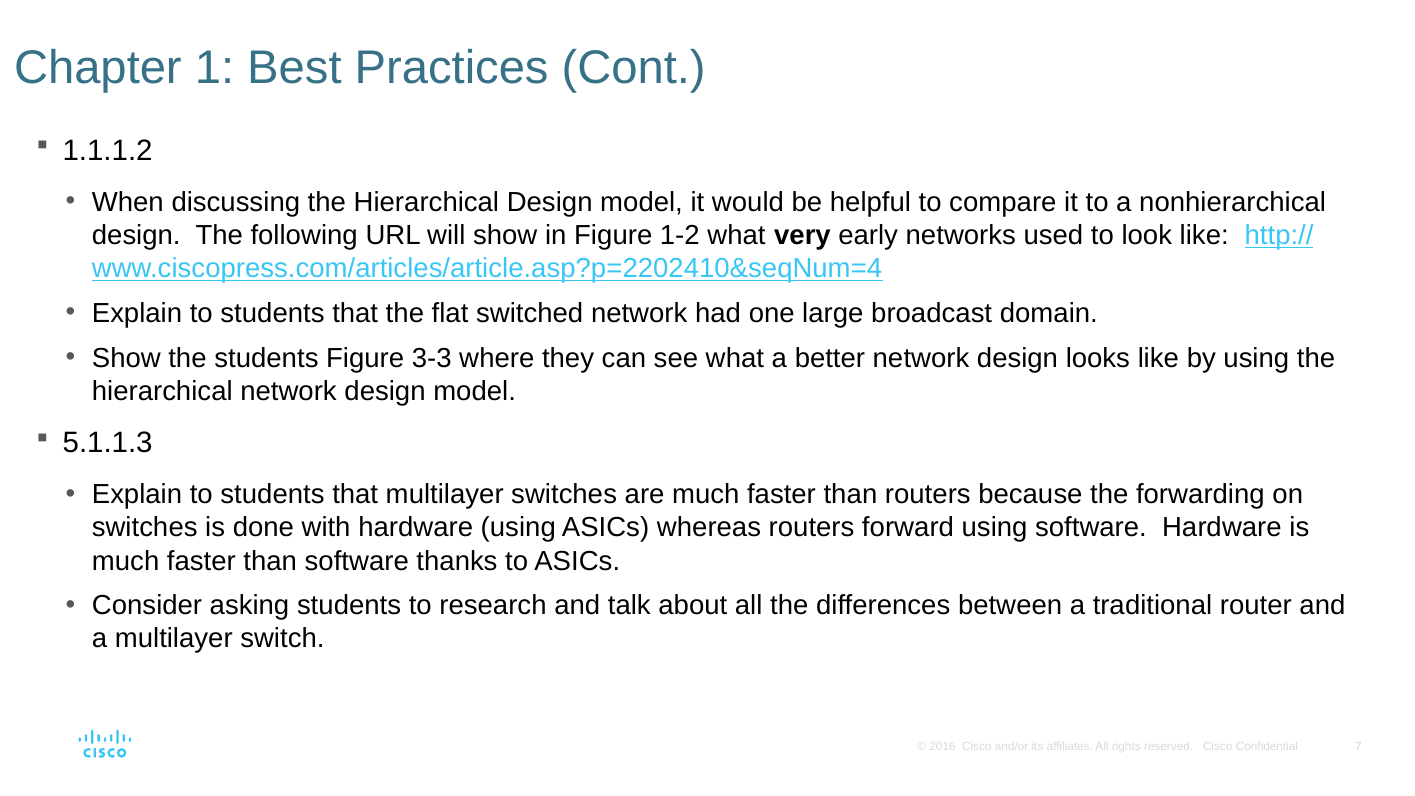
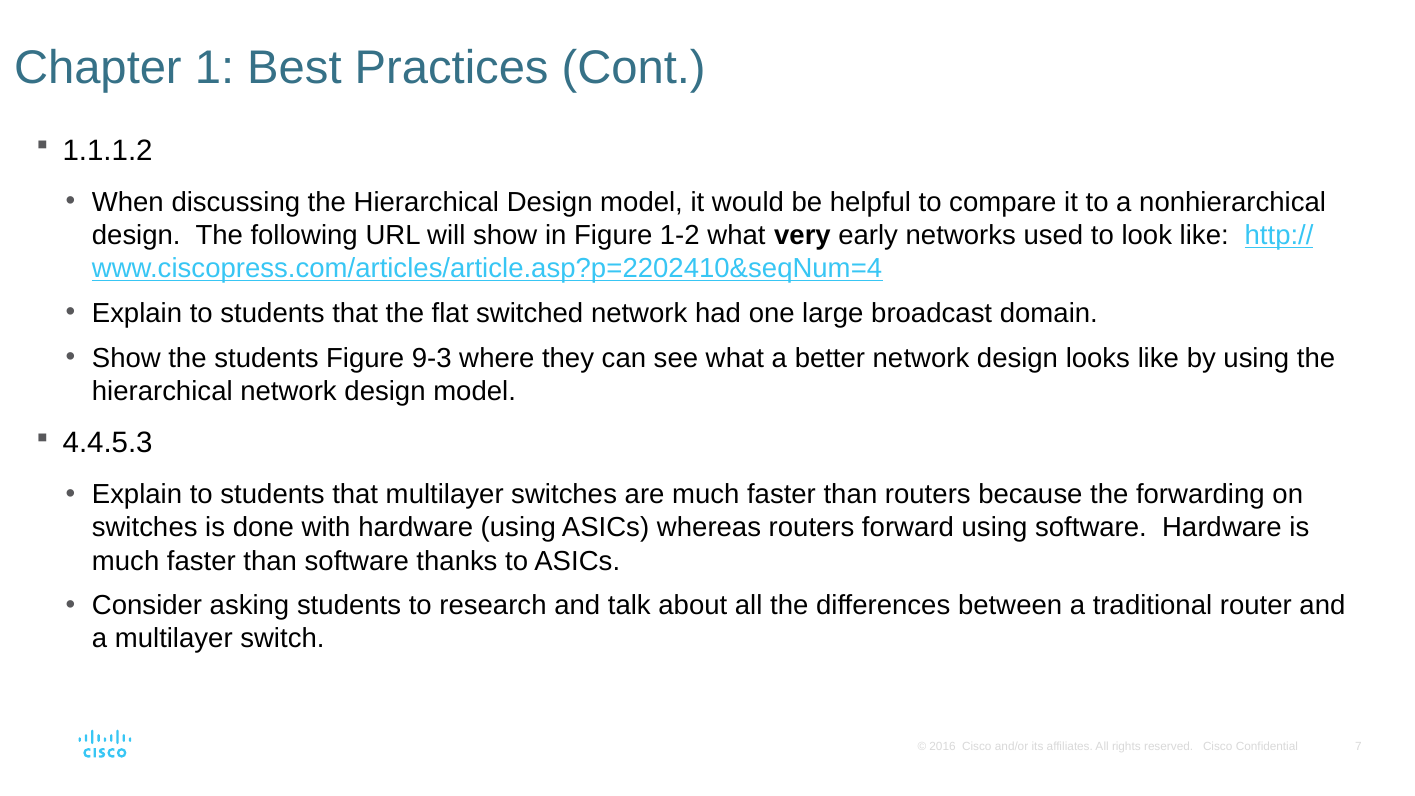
3-3: 3-3 -> 9-3
5.1.1.3: 5.1.1.3 -> 4.4.5.3
